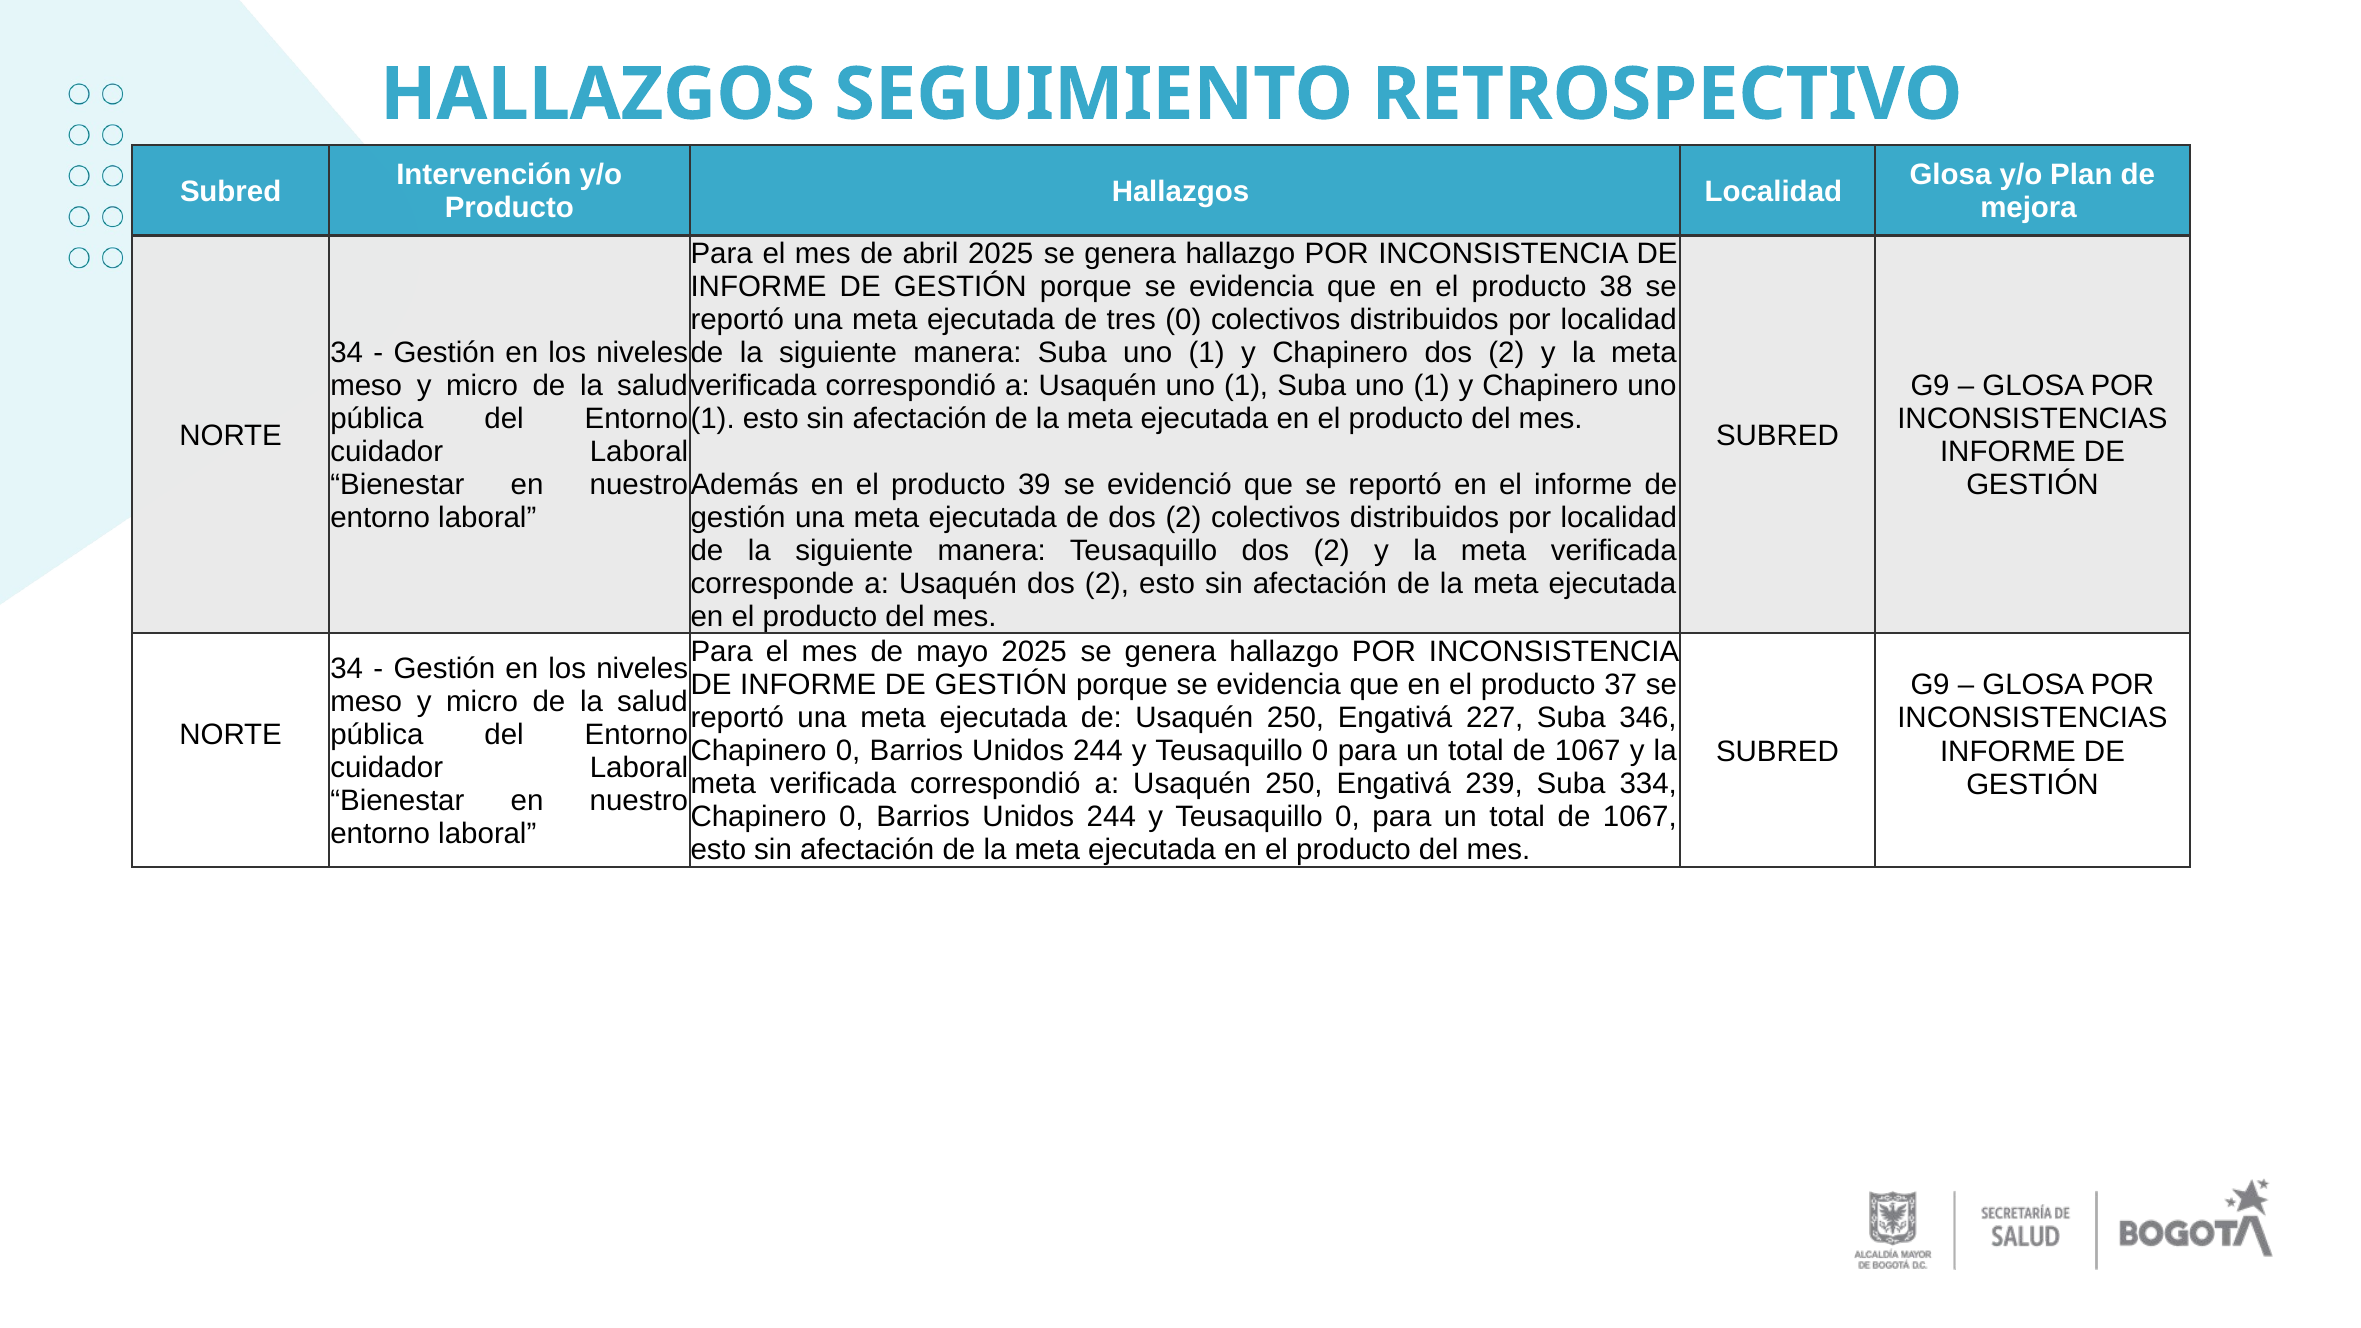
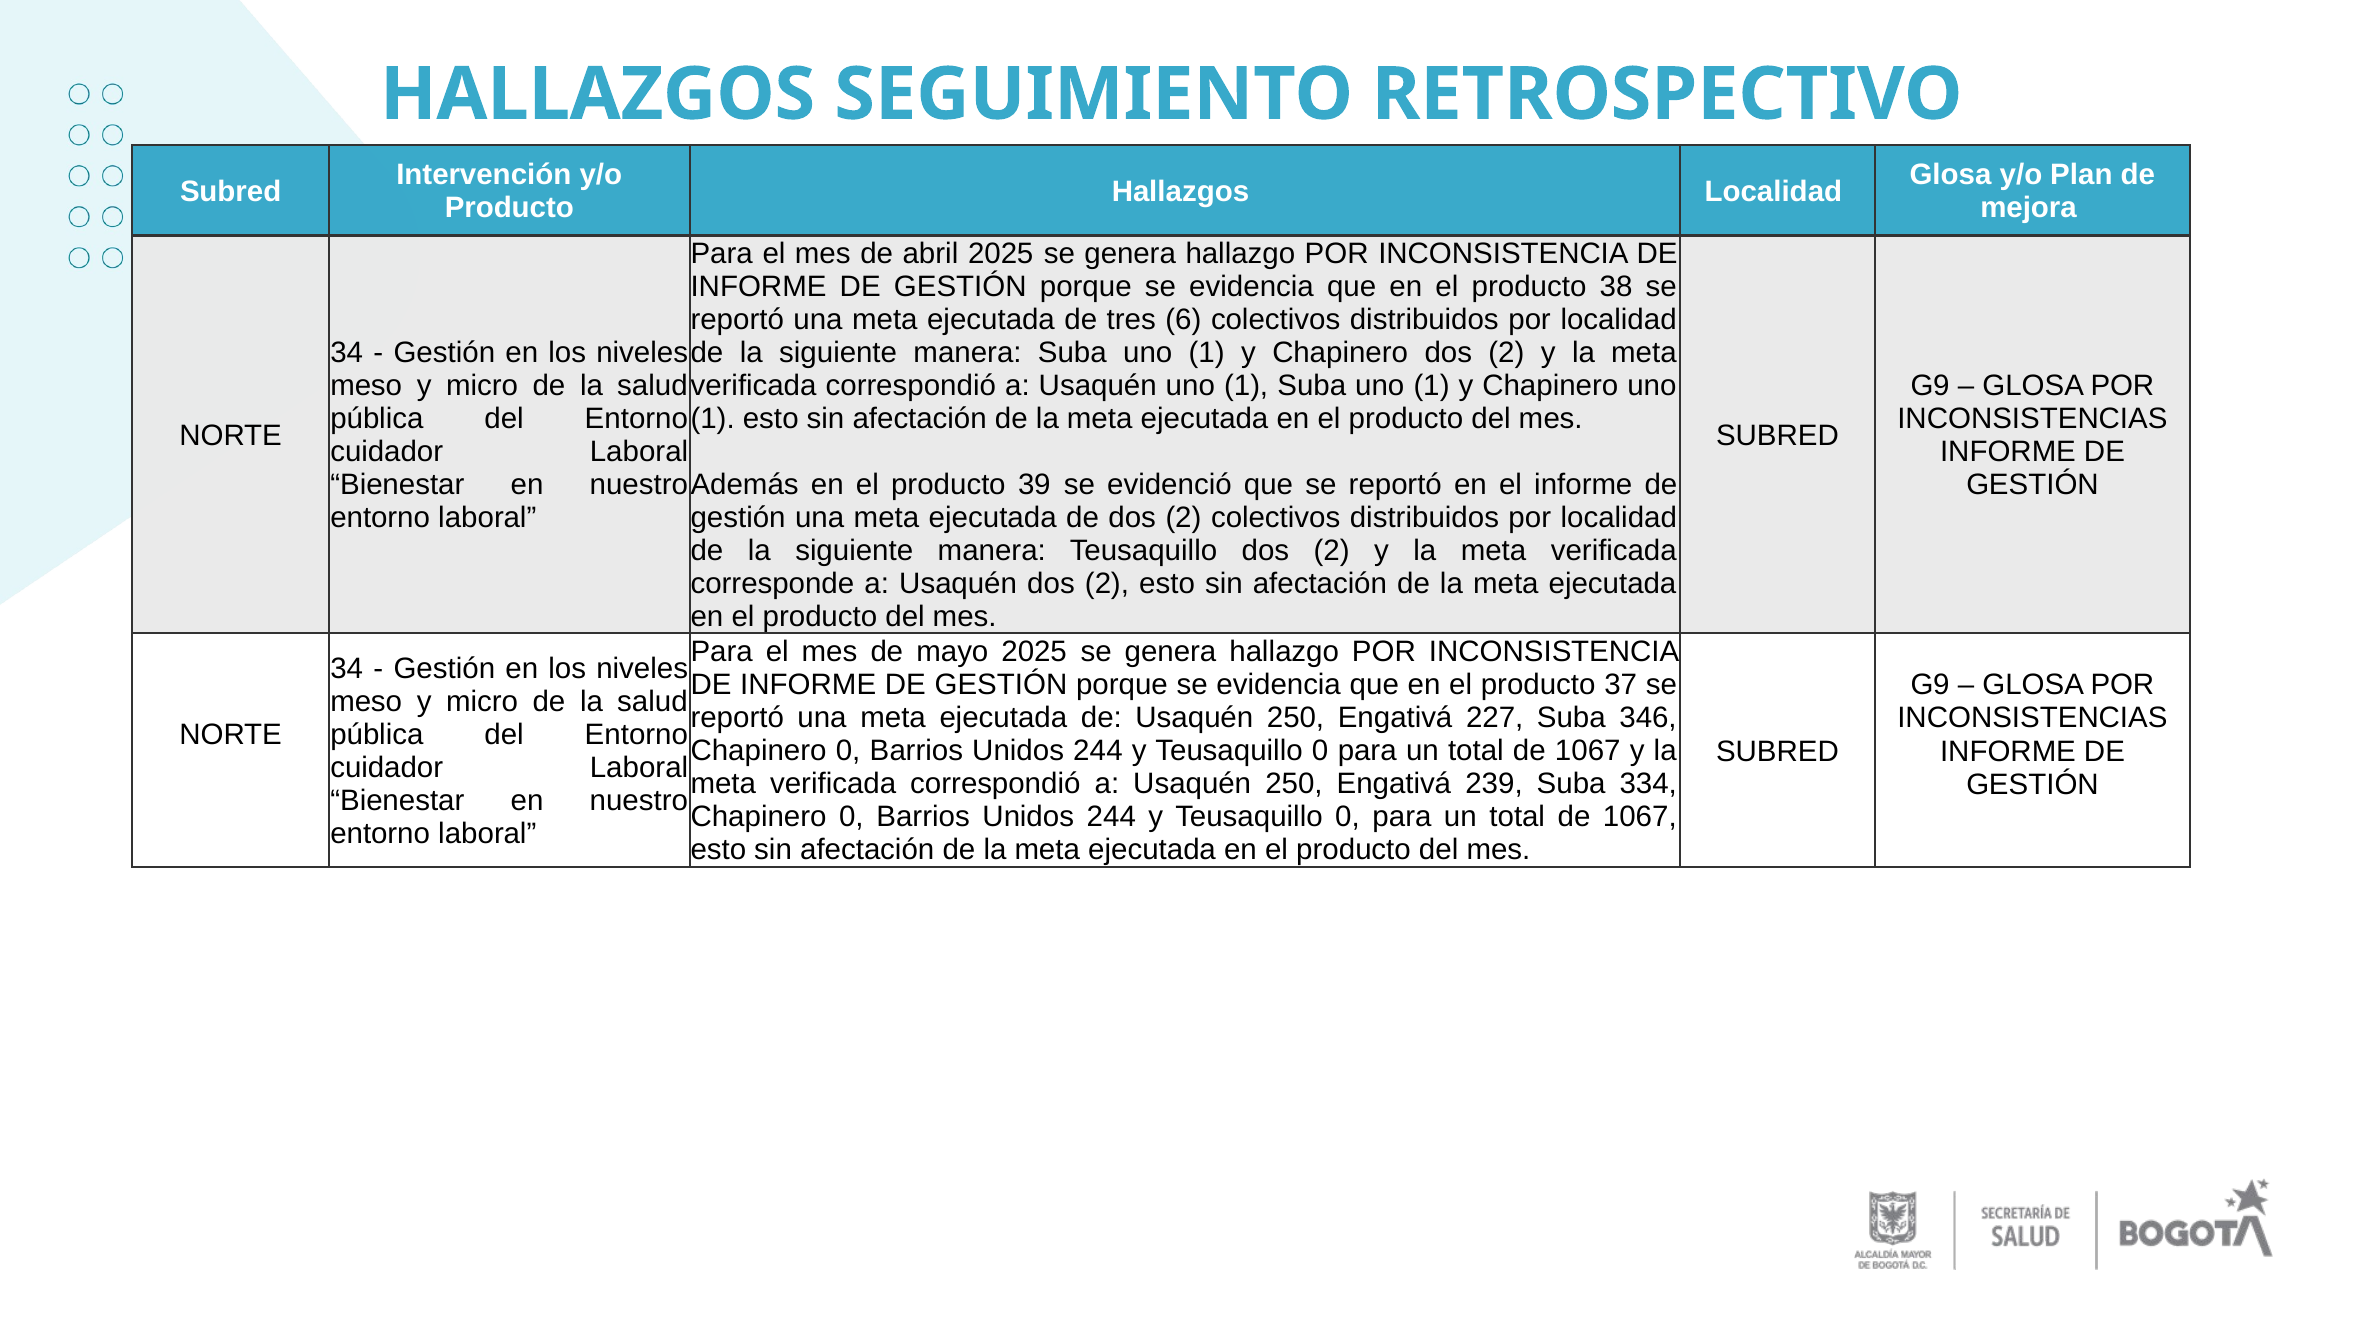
tres 0: 0 -> 6
